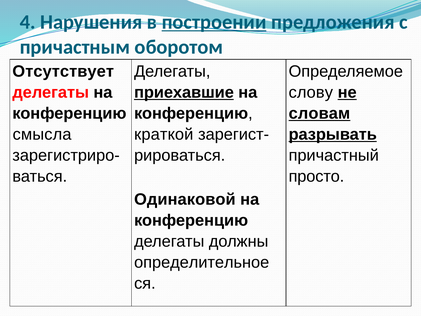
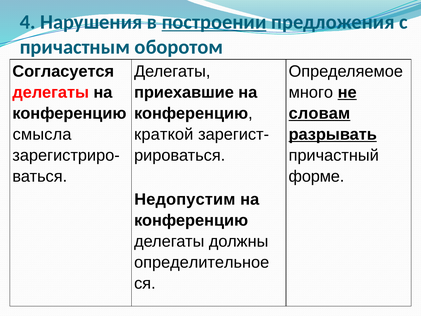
Отсутствует: Отсутствует -> Согласуется
приехавшие underline: present -> none
слову: слову -> много
просто: просто -> форме
Одинаковой: Одинаковой -> Недопустим
